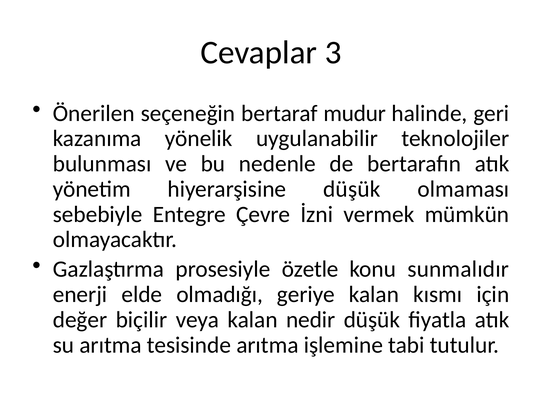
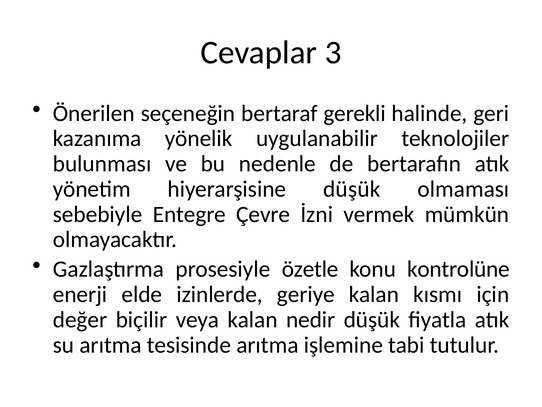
mudur: mudur -> gerekli
sunmalıdır: sunmalıdır -> kontrolüne
olmadığı: olmadığı -> izinlerde
